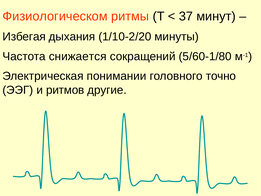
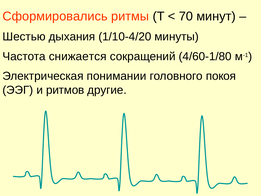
Физиологическом: Физиологическом -> Сформировались
37: 37 -> 70
Избегая: Избегая -> Шестью
1/10-2/20: 1/10-2/20 -> 1/10-4/20
5/60-1/80: 5/60-1/80 -> 4/60-1/80
точно: точно -> покоя
